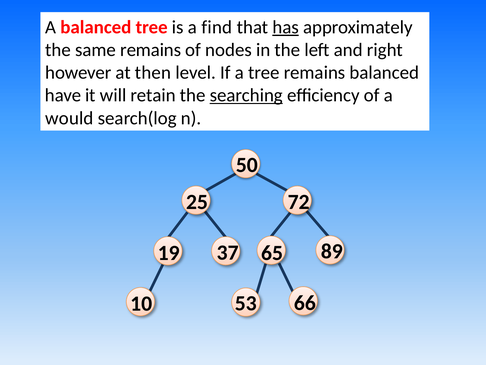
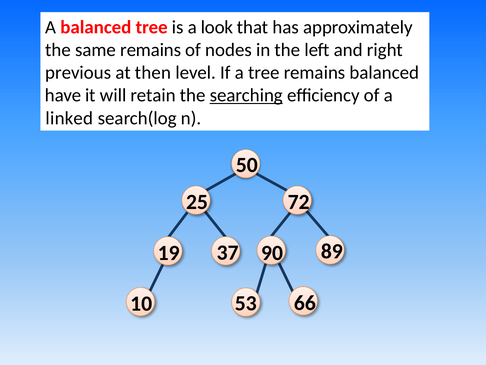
find: find -> look
has underline: present -> none
however: however -> previous
would: would -> linked
65: 65 -> 90
